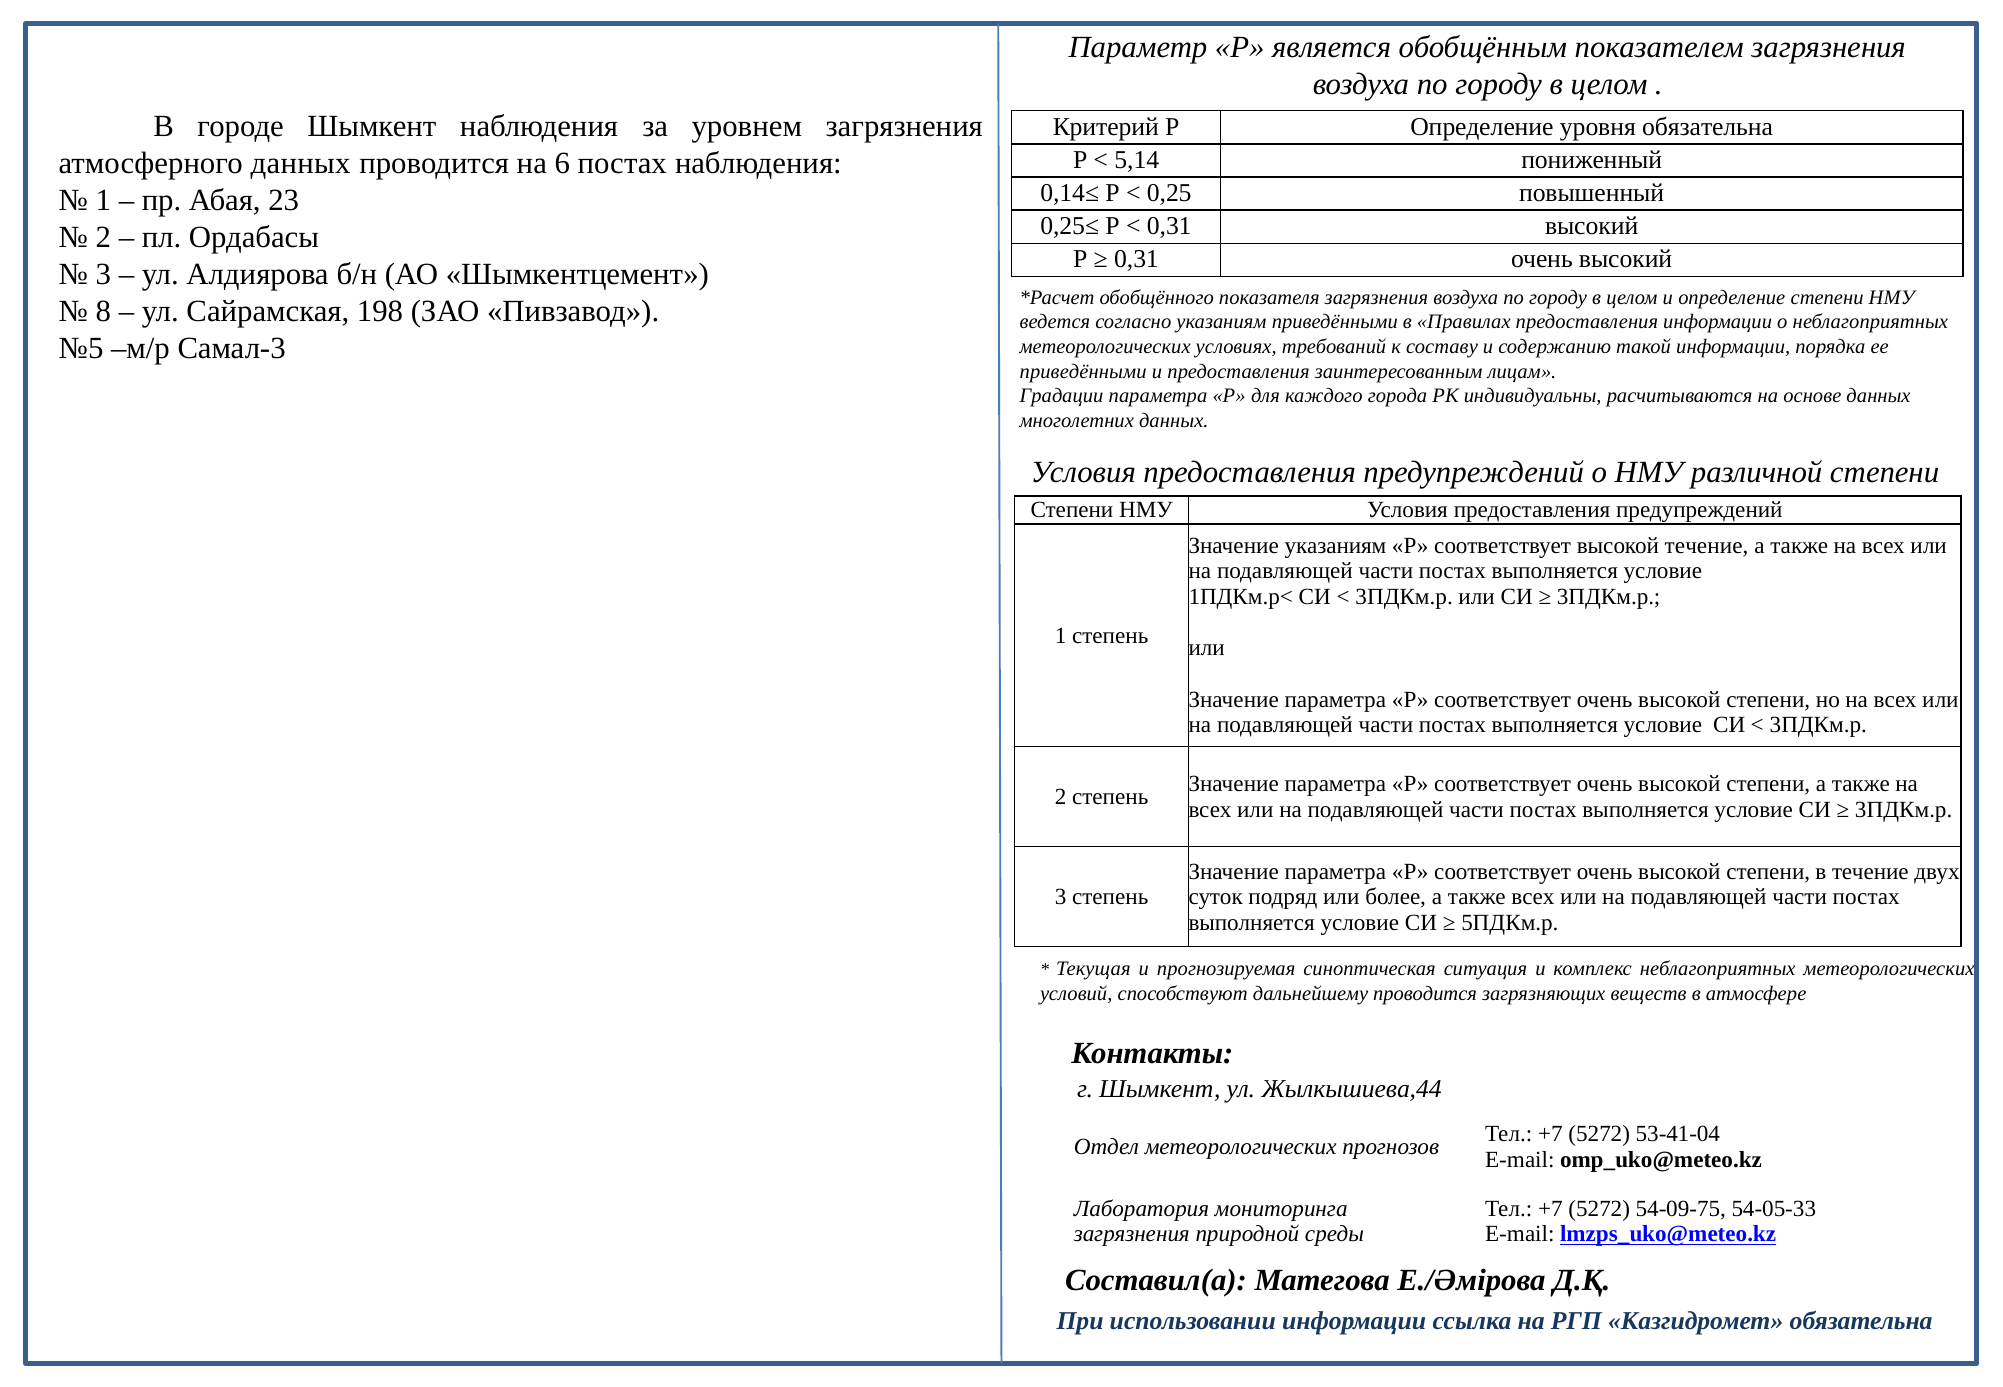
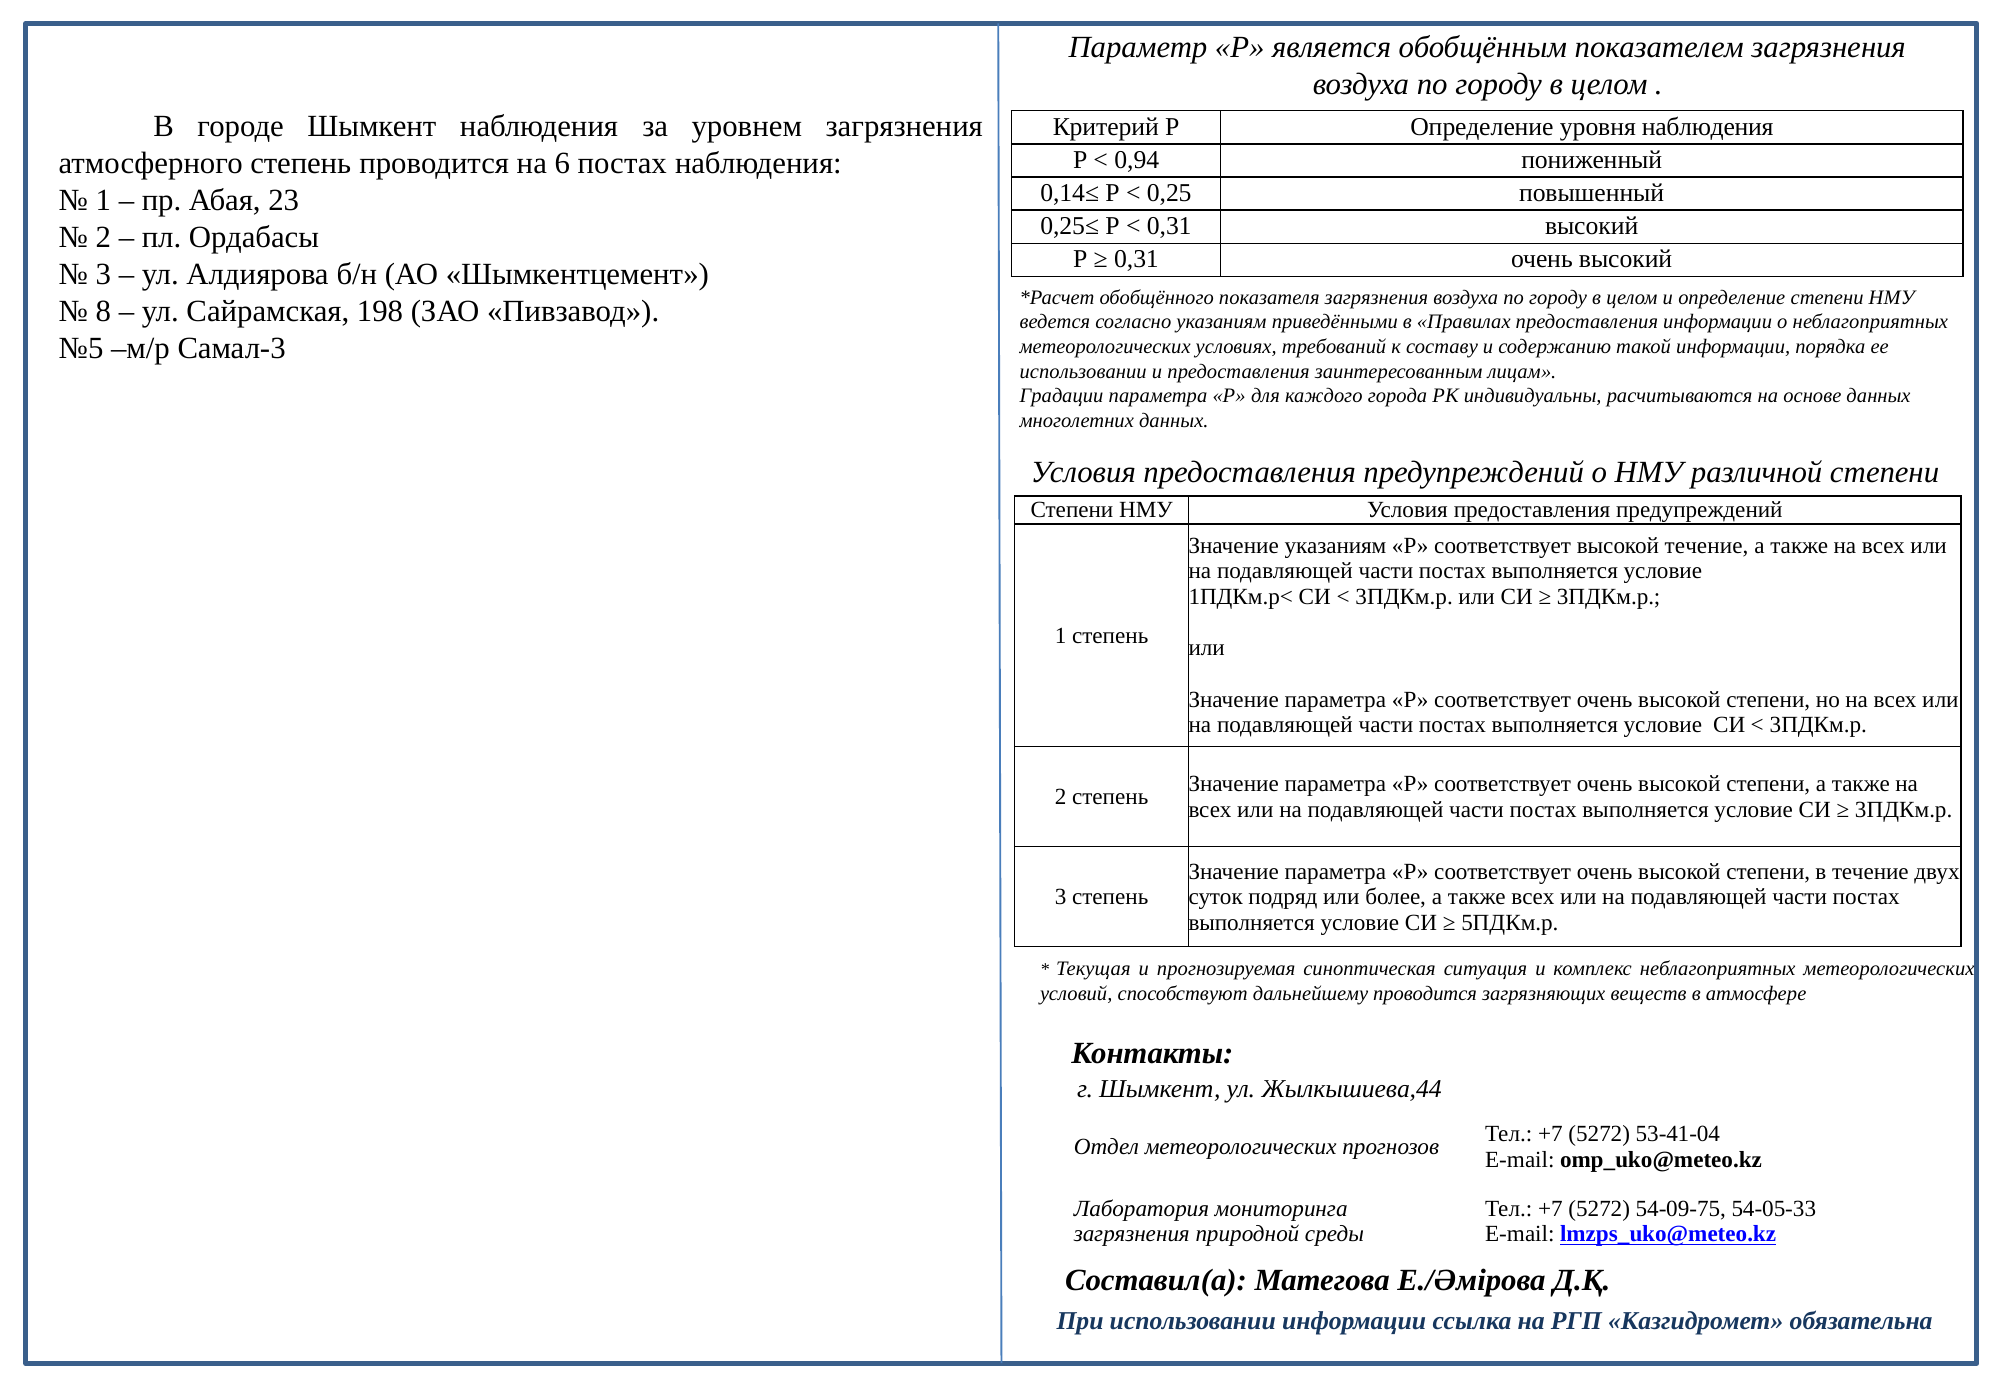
уровня обязательна: обязательна -> наблюдения
5,14: 5,14 -> 0,94
атмосферного данных: данных -> степень
приведёнными at (1083, 371): приведёнными -> использовании
